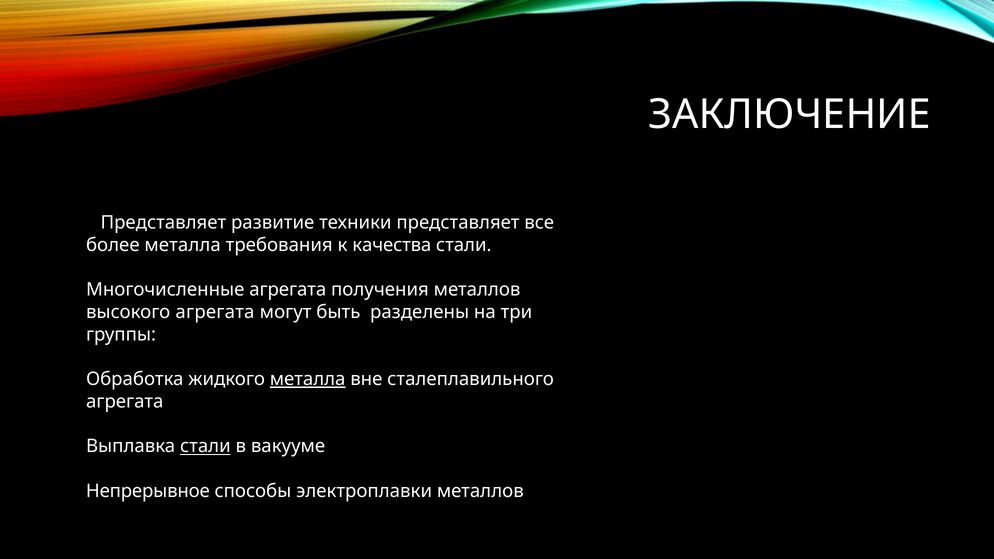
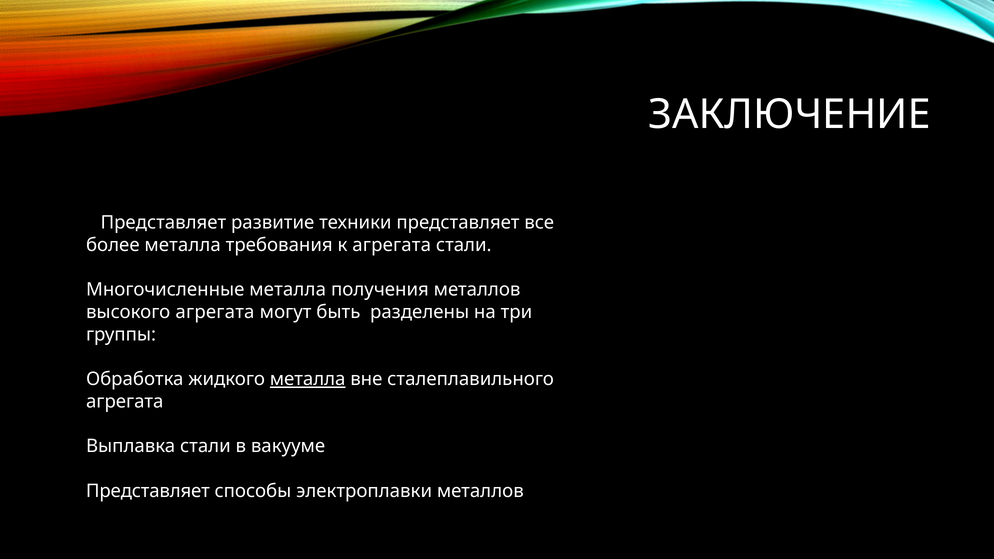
к качества: качества -> агрегата
Многочисленные агрегата: агрегата -> металла
стали at (205, 446) underline: present -> none
Непрерывное at (148, 491): Непрерывное -> Представляет
